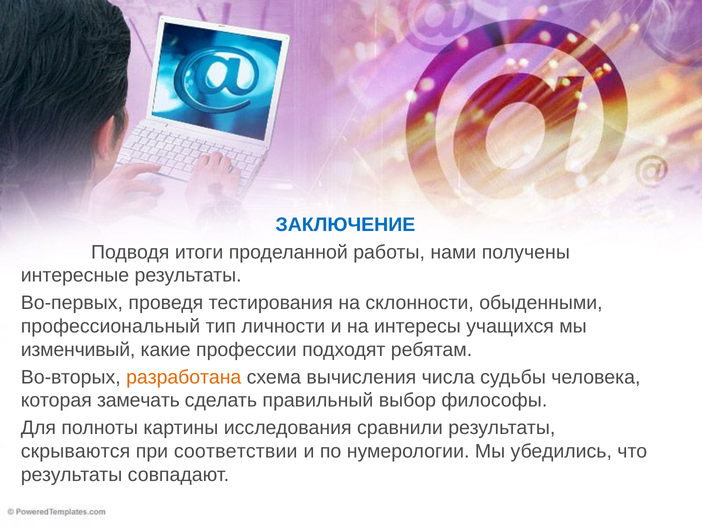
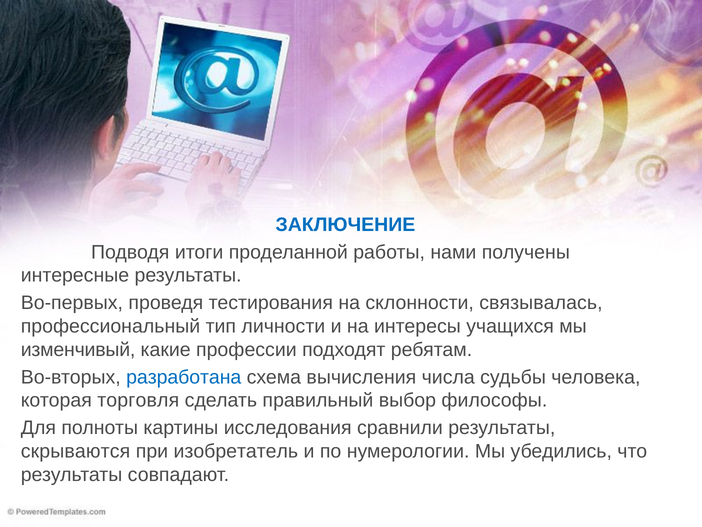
обыденными: обыденными -> связывалась
разработана colour: orange -> blue
замечать: замечать -> торговля
соответствии: соответствии -> изобретатель
